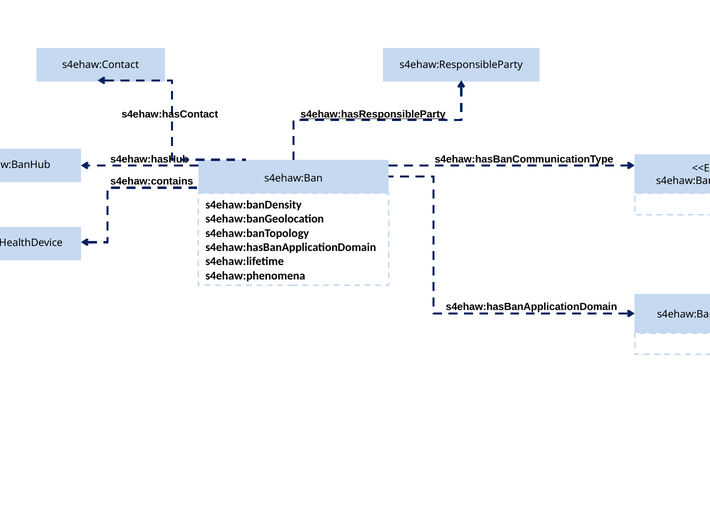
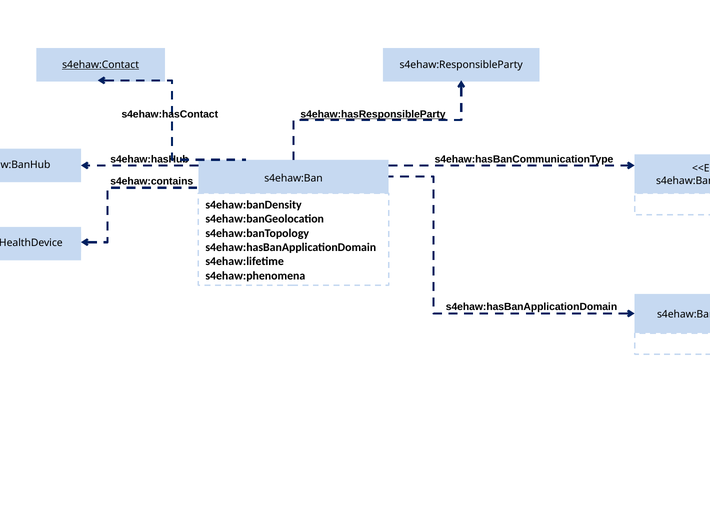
s4ehaw:Contact underline: none -> present
